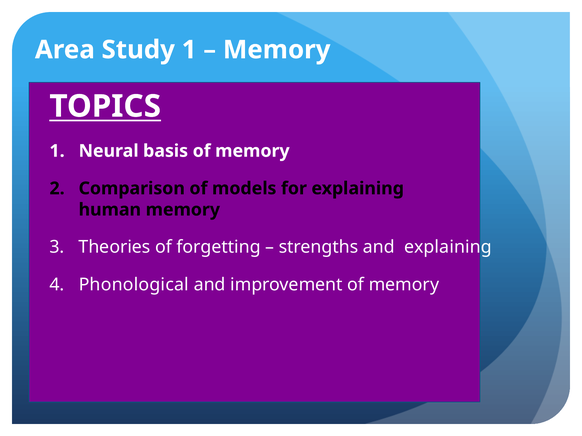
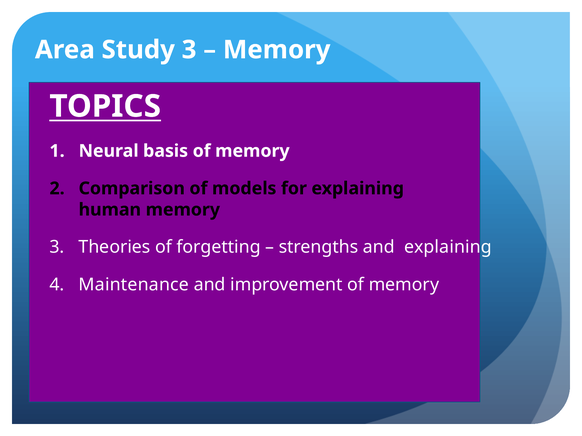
Study 1: 1 -> 3
Phonological: Phonological -> Maintenance
